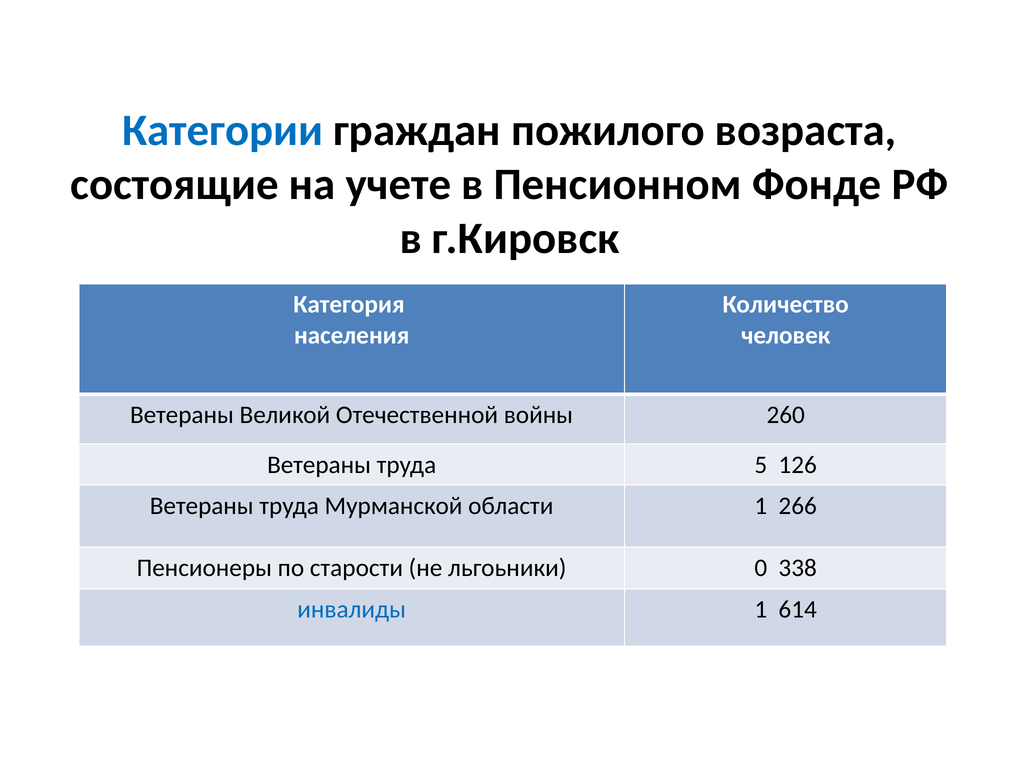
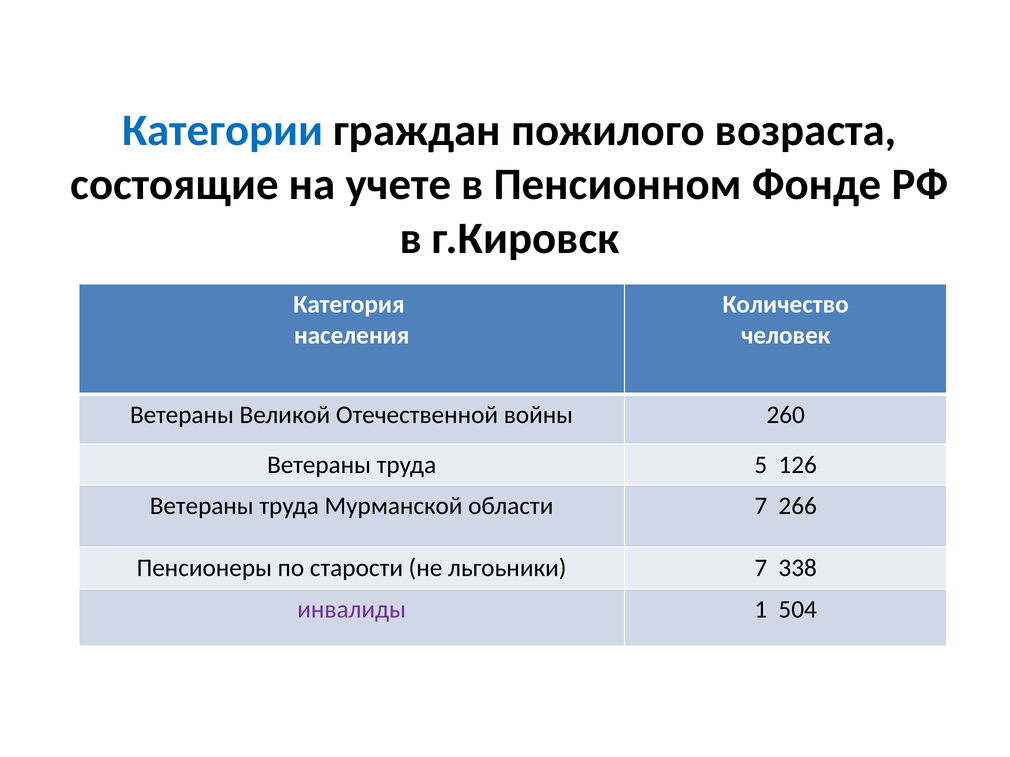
области 1: 1 -> 7
льгоьники 0: 0 -> 7
инвалиды colour: blue -> purple
614: 614 -> 504
